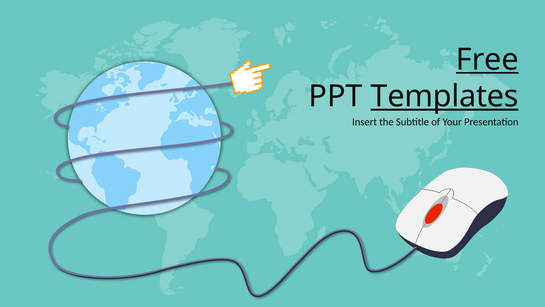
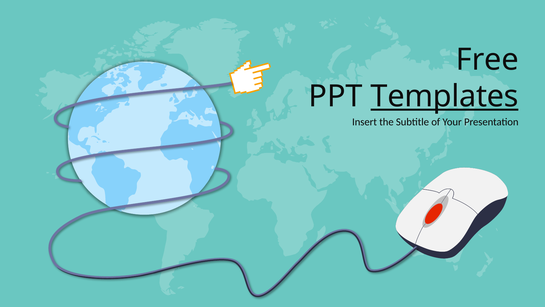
Free underline: present -> none
